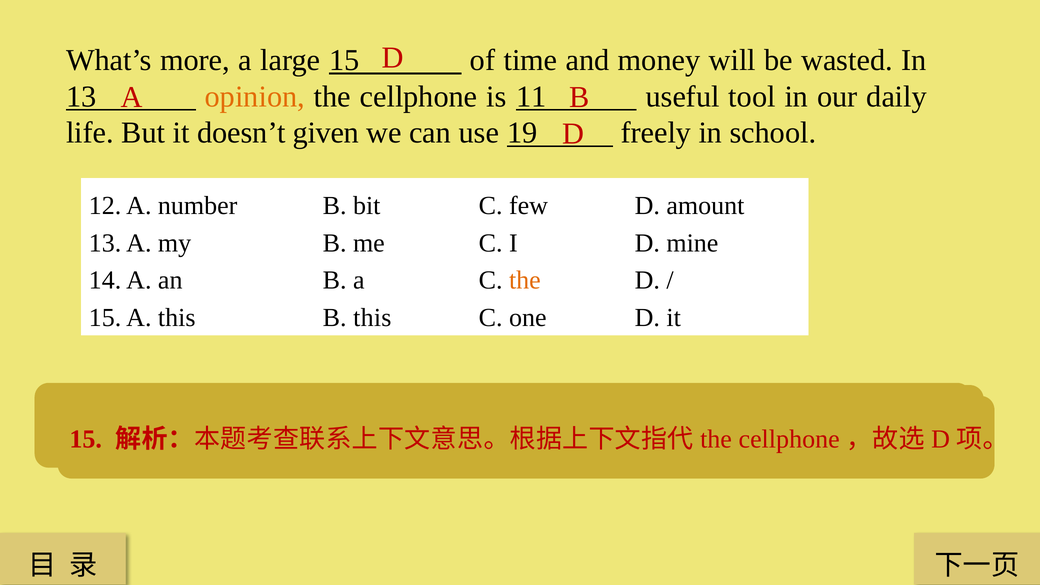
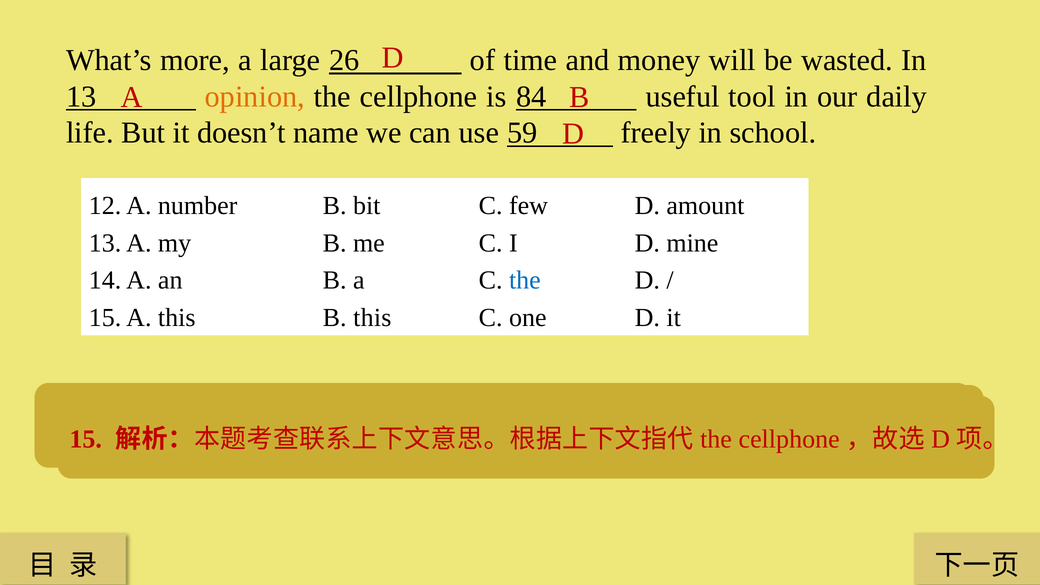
large 15: 15 -> 26
11: 11 -> 84
given: given -> name
19: 19 -> 59
the at (525, 280) colour: orange -> blue
